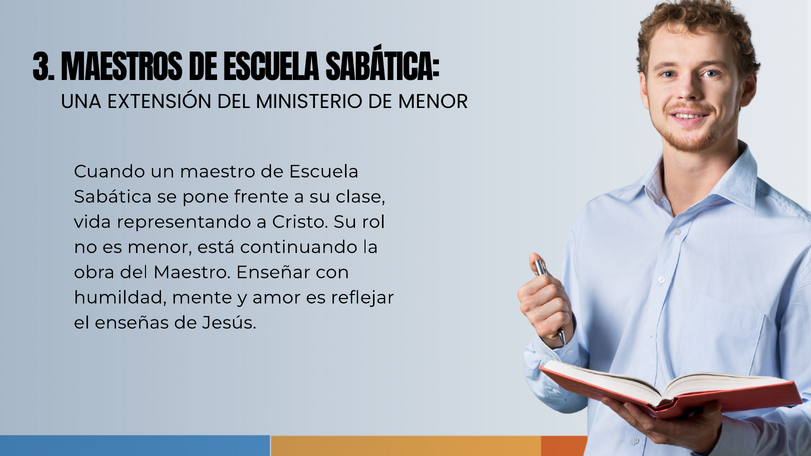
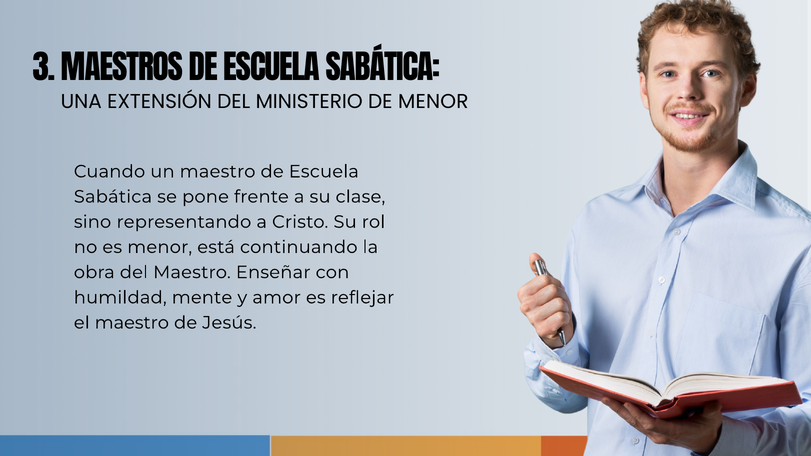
vida: vida -> sino
el enseñas: enseñas -> maestro
